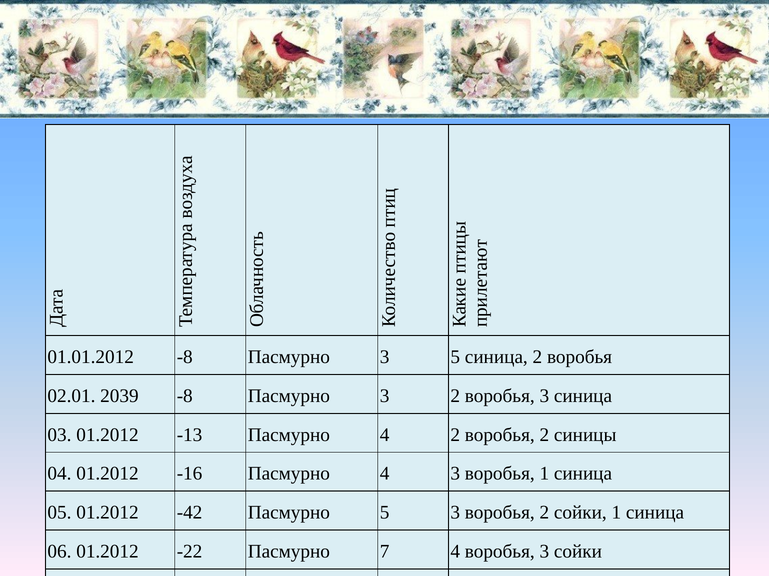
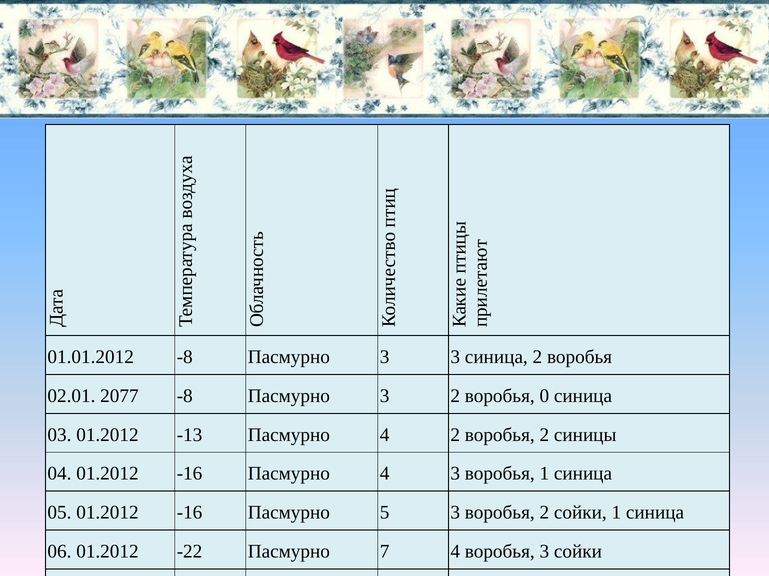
3 5: 5 -> 3
2039: 2039 -> 2077
2 воробья 3: 3 -> 0
05 01.2012 -42: -42 -> -16
